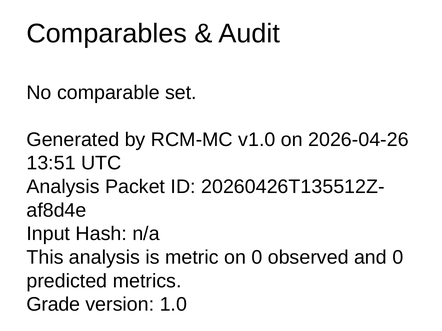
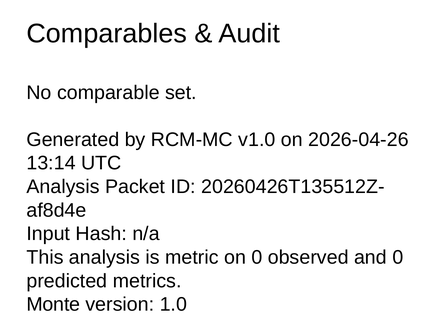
13:51: 13:51 -> 13:14
Grade: Grade -> Monte
